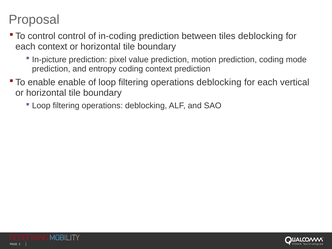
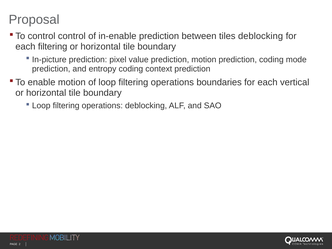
in-coding: in-coding -> in-enable
each context: context -> filtering
enable enable: enable -> motion
deblocking at (219, 82): deblocking -> boundaries
